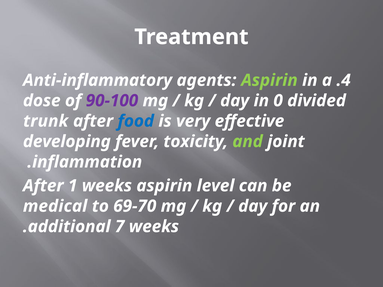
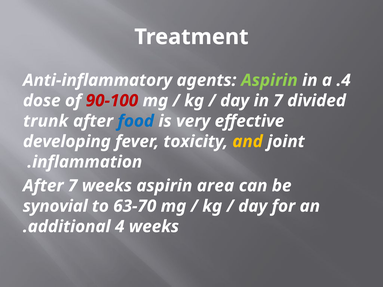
90-100 colour: purple -> red
in 0: 0 -> 7
and colour: light green -> yellow
After 1: 1 -> 7
level: level -> area
medical: medical -> synovial
69-70: 69-70 -> 63-70
additional 7: 7 -> 4
